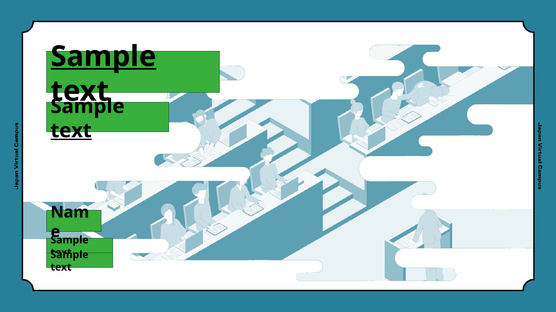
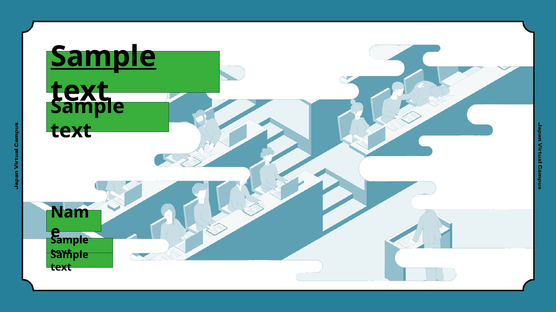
text at (71, 131) underline: present -> none
